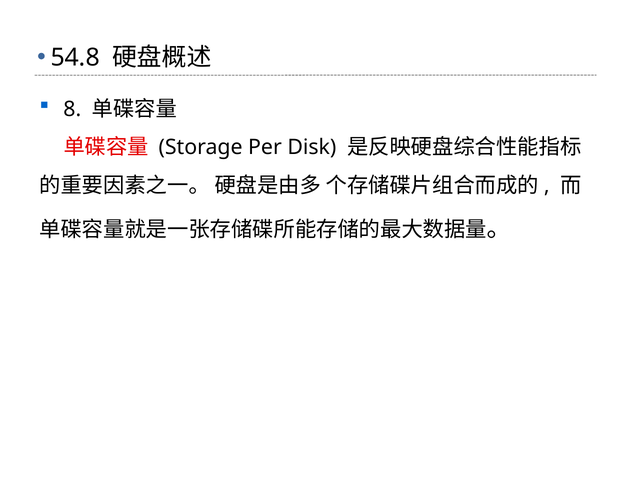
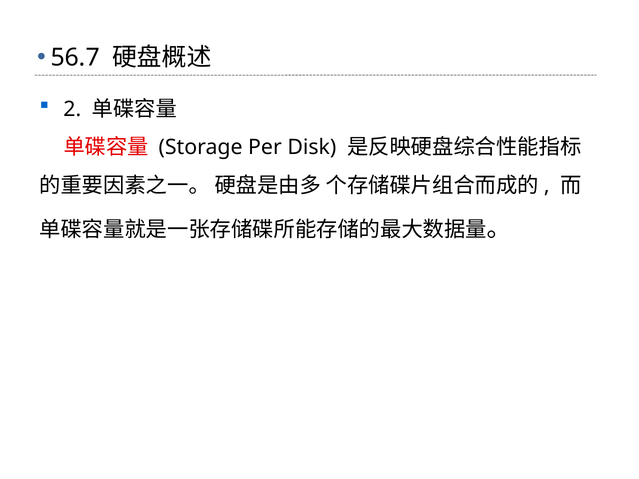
54.8: 54.8 -> 56.7
8: 8 -> 2
